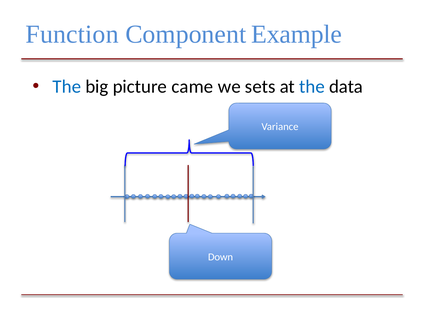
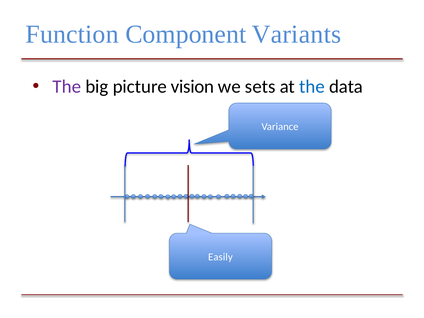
Example: Example -> Variants
The at (67, 86) colour: blue -> purple
came: came -> vision
Down: Down -> Easily
